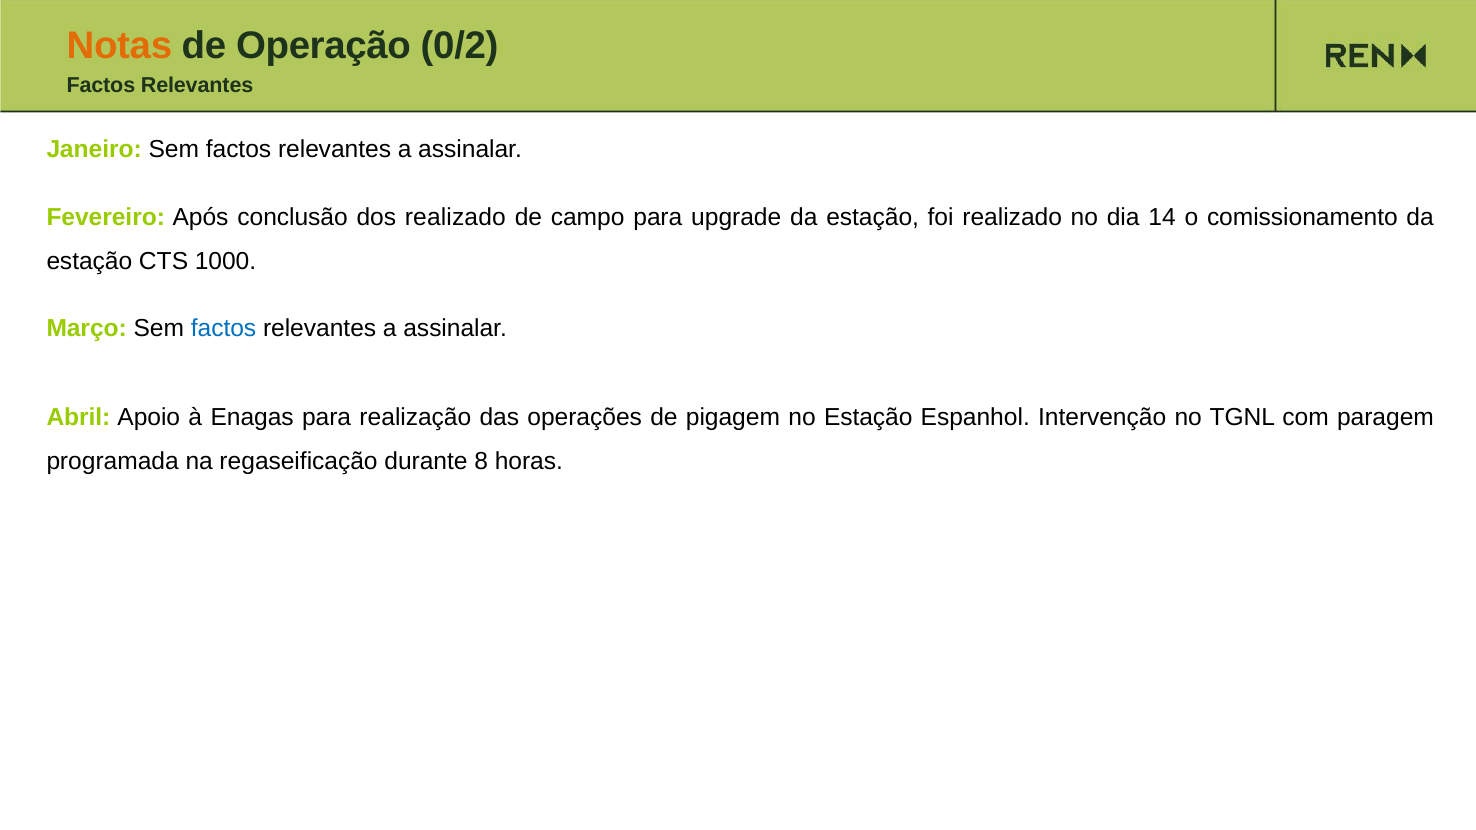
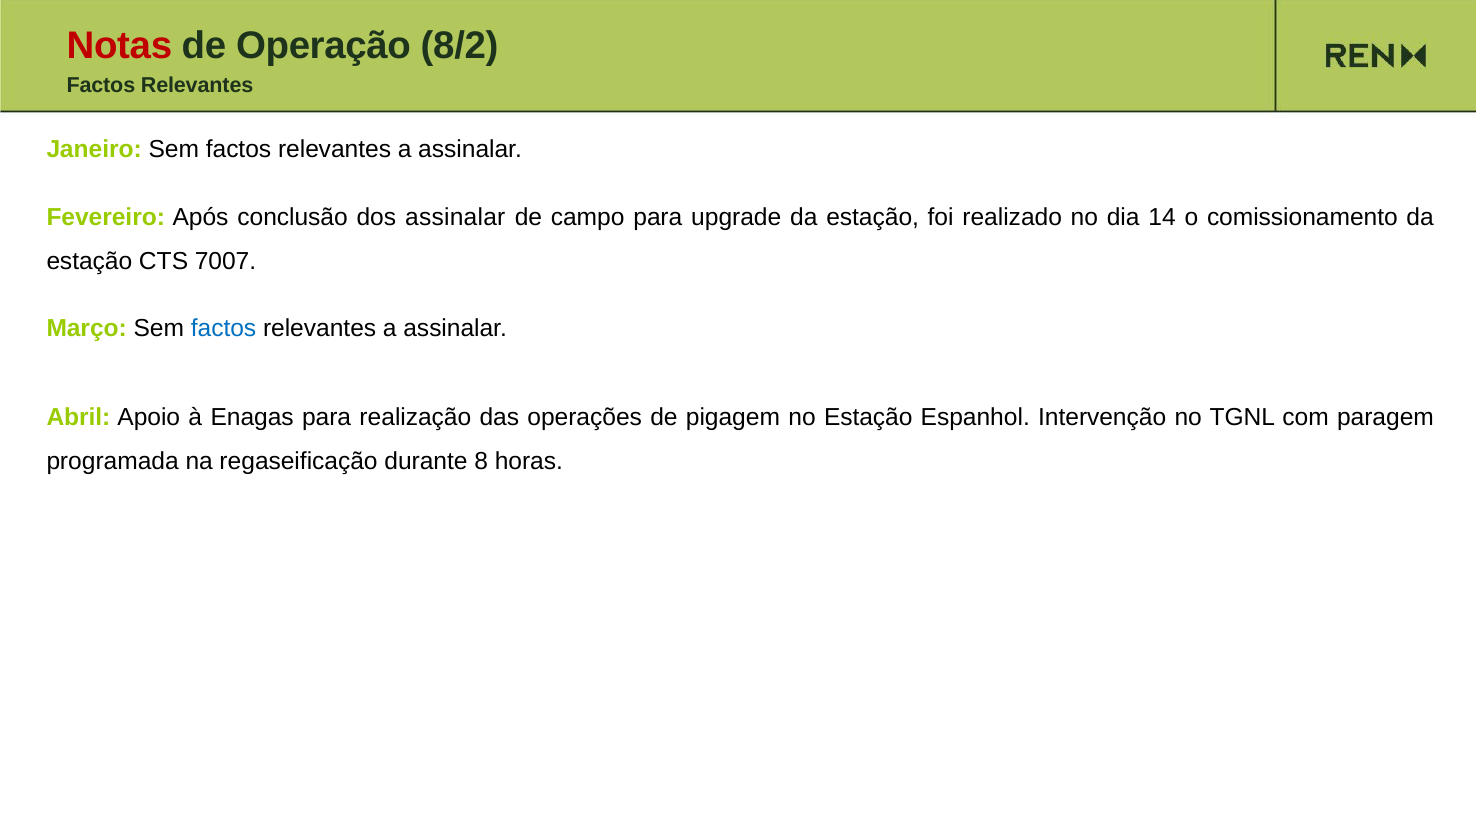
Notas colour: orange -> red
0/2: 0/2 -> 8/2
dos realizado: realizado -> assinalar
1000: 1000 -> 7007
